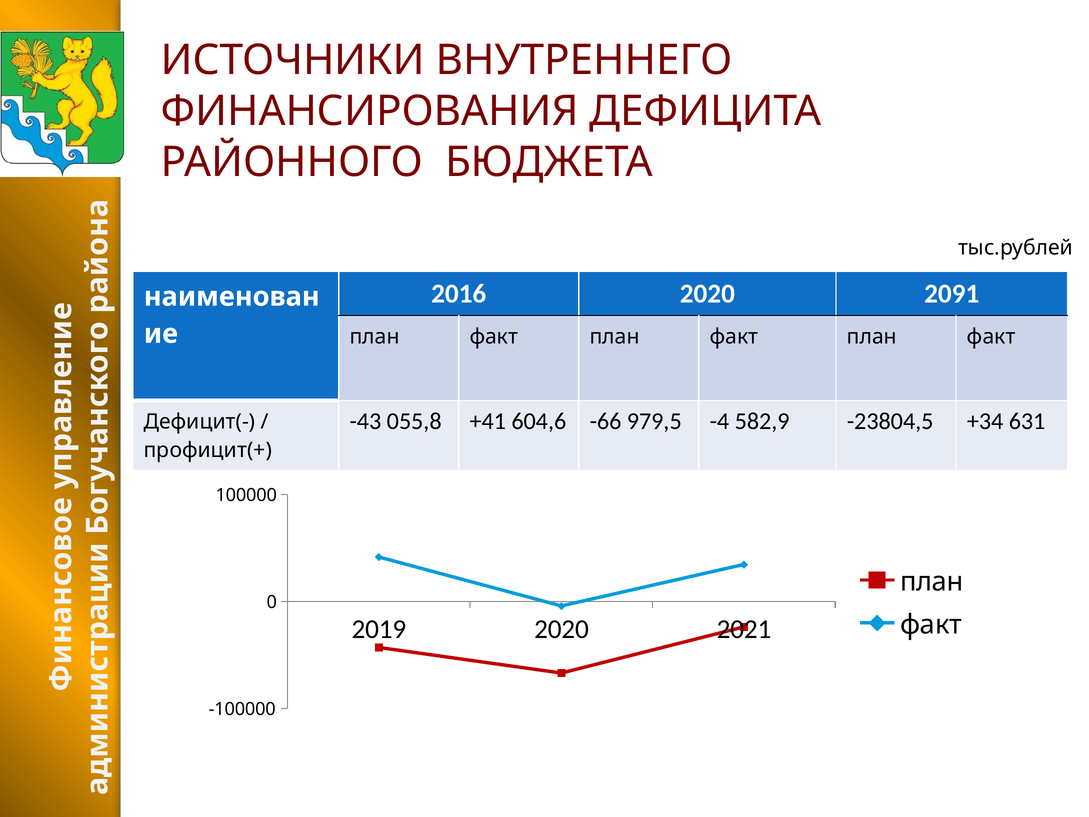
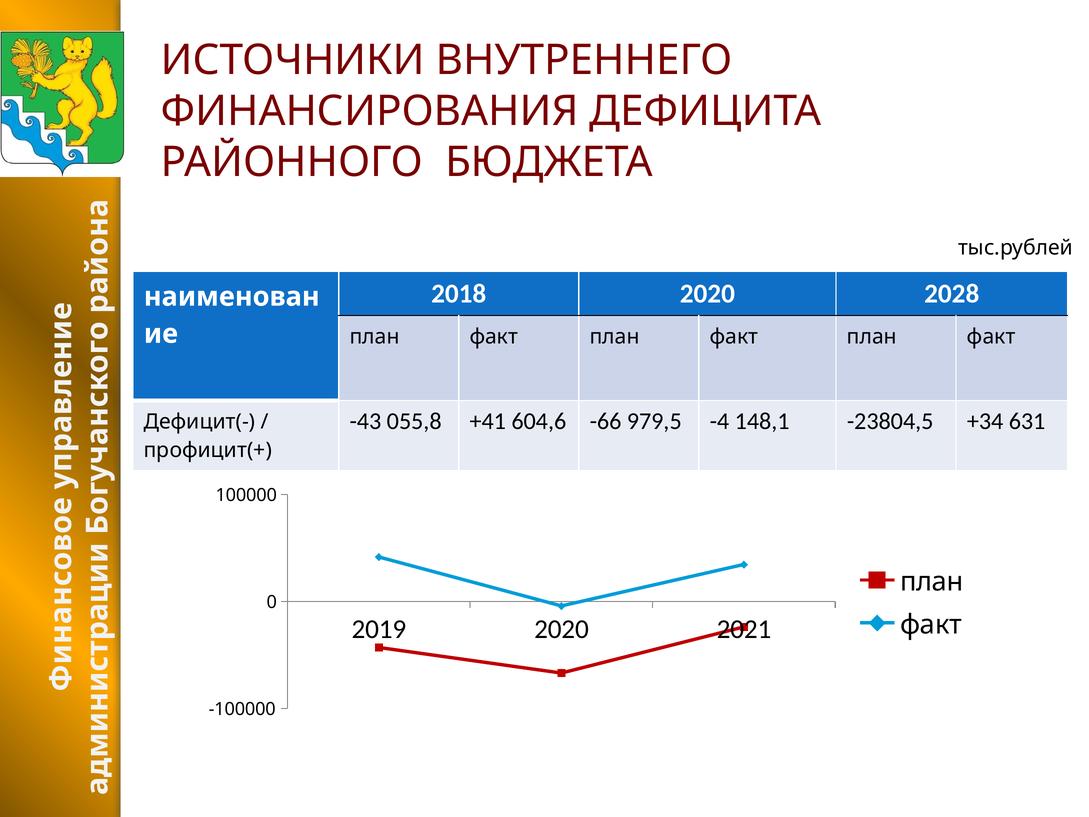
2016: 2016 -> 2018
2091: 2091 -> 2028
582,9: 582,9 -> 148,1
